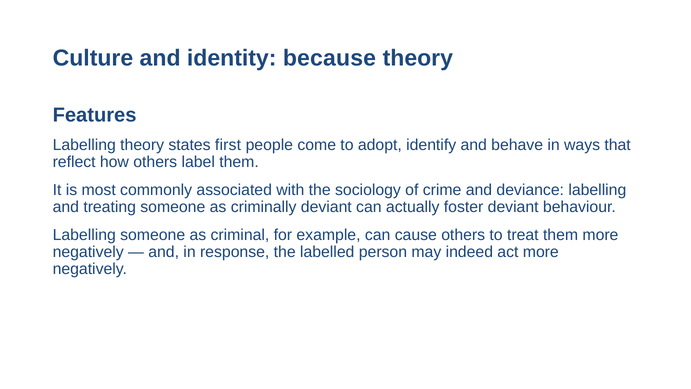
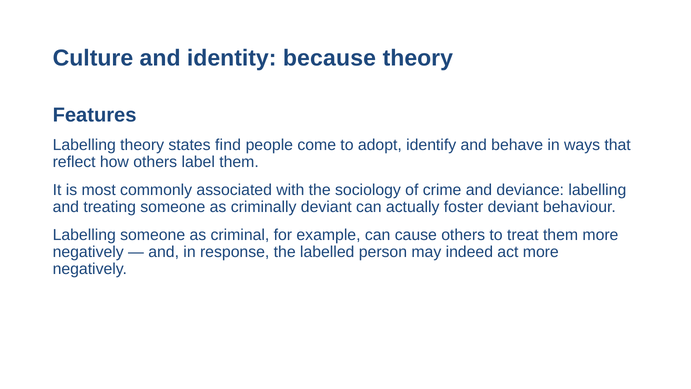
first: first -> find
